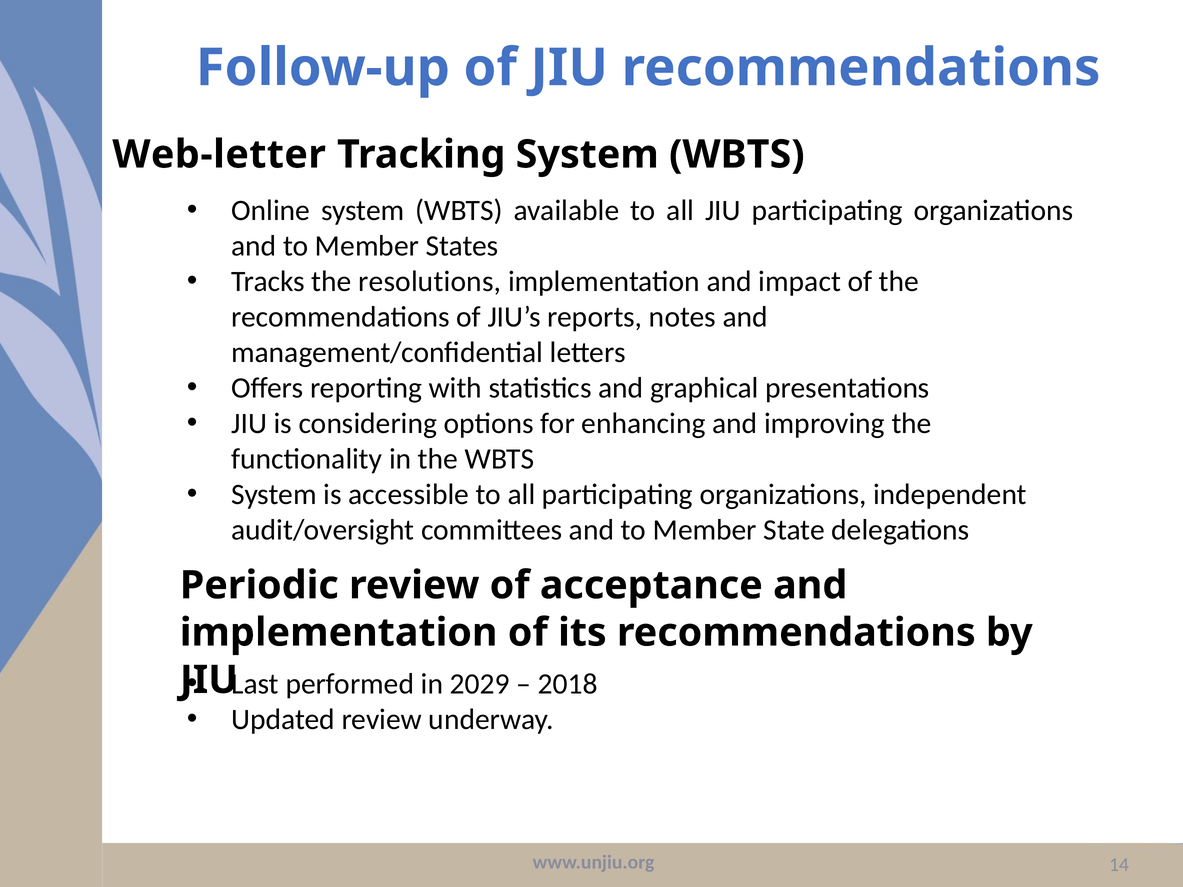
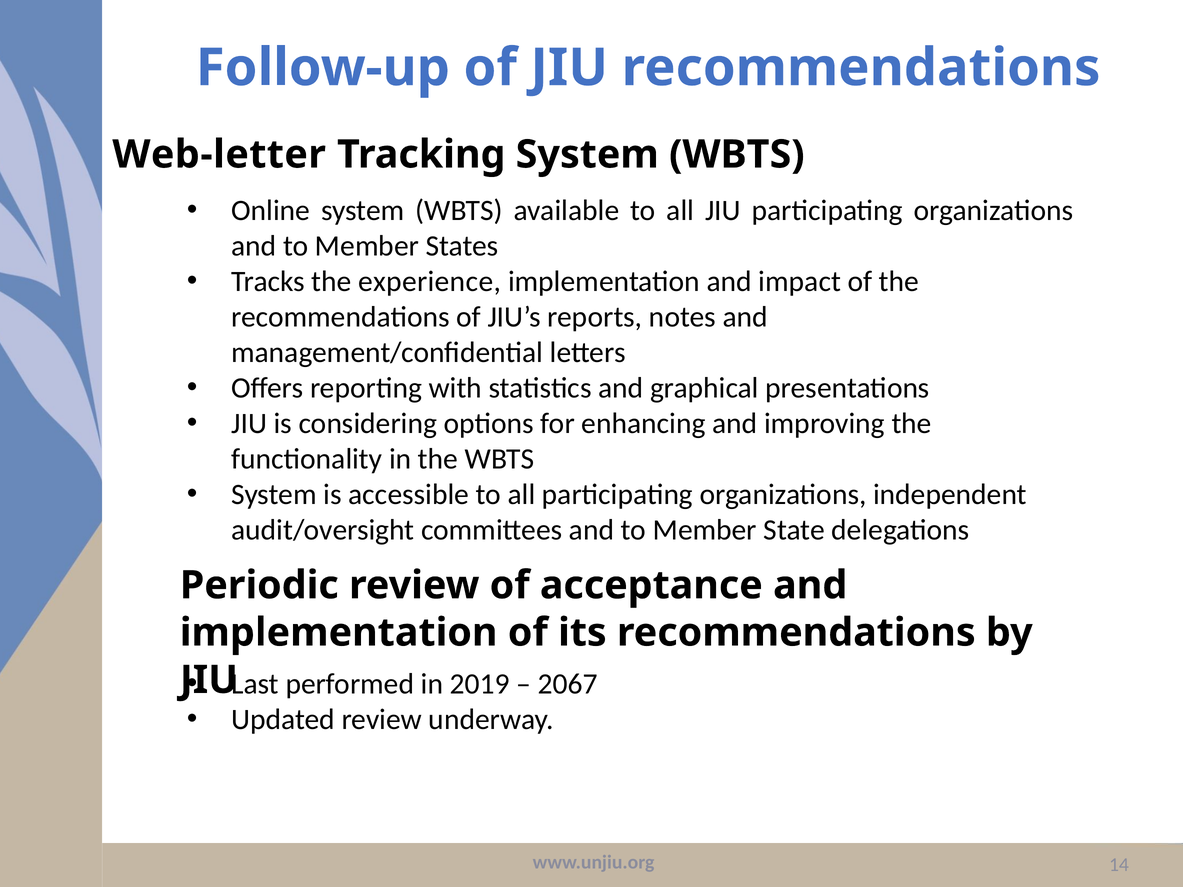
resolutions: resolutions -> experience
2029: 2029 -> 2019
2018: 2018 -> 2067
